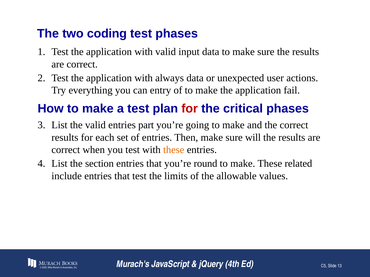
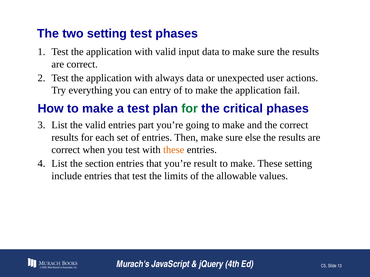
two coding: coding -> setting
for at (190, 109) colour: red -> green
will: will -> else
round: round -> result
These related: related -> setting
